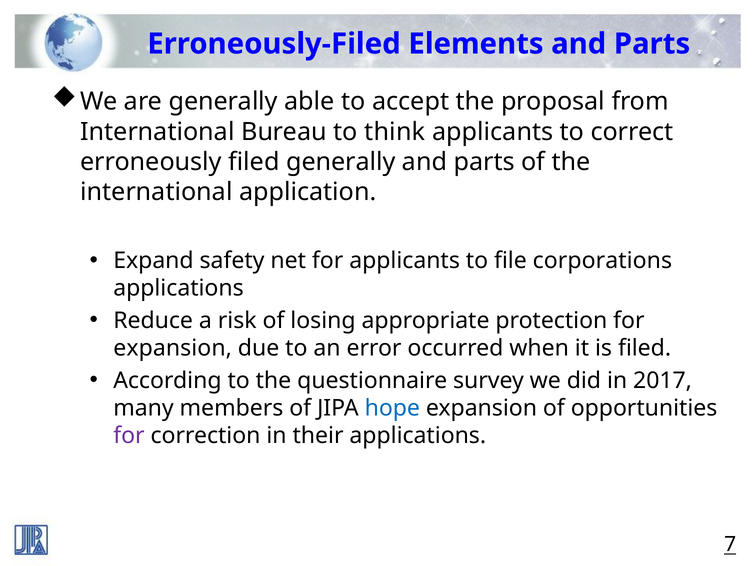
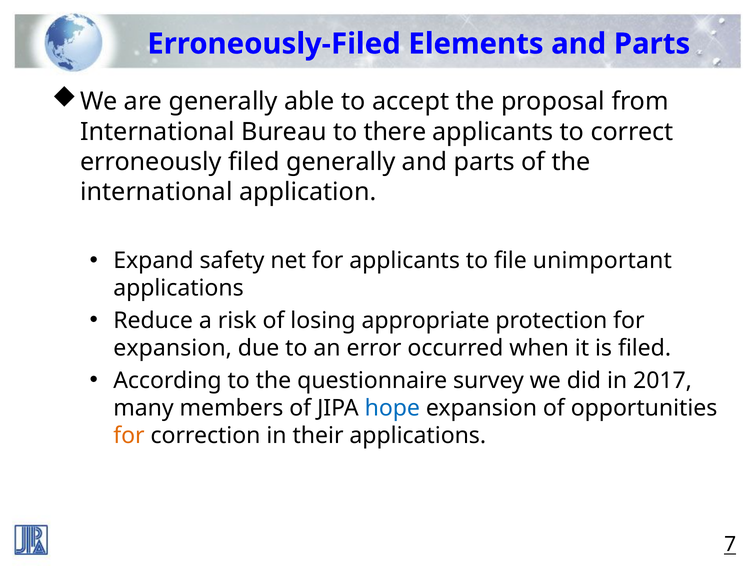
think: think -> there
corporations: corporations -> unimportant
for at (129, 436) colour: purple -> orange
